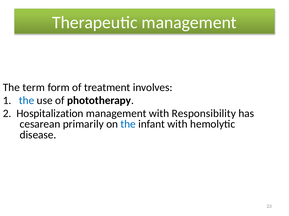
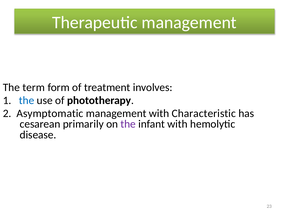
Hospitalization: Hospitalization -> Asymptomatic
Responsibility: Responsibility -> Characteristic
the at (128, 125) colour: blue -> purple
